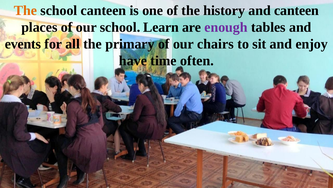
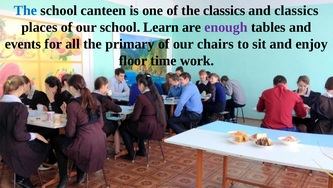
The at (25, 11) colour: orange -> blue
the history: history -> classics
and canteen: canteen -> classics
have: have -> floor
often: often -> work
